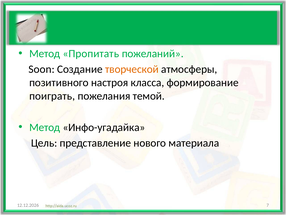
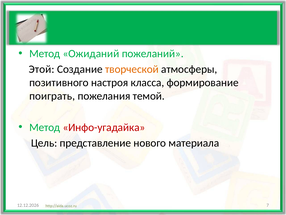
Пропитать: Пропитать -> Ожиданий
Soon: Soon -> Этой
Инфо-угадайка colour: black -> red
